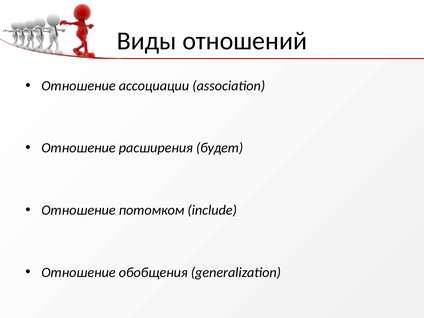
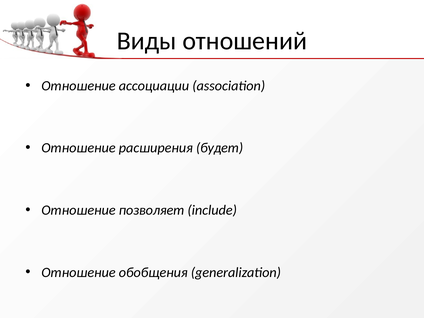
потомком: потомком -> позволяет
